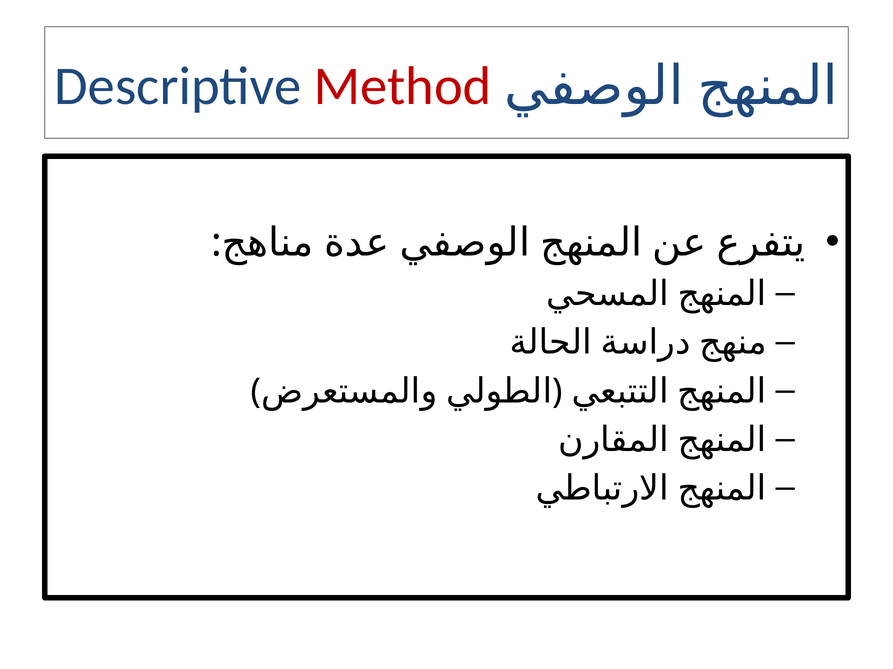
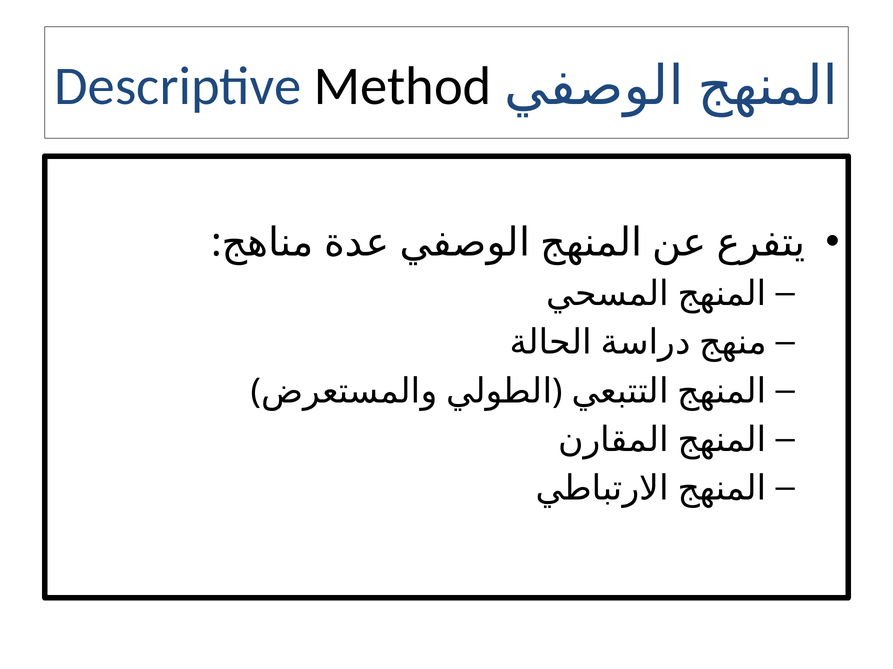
Method colour: red -> black
